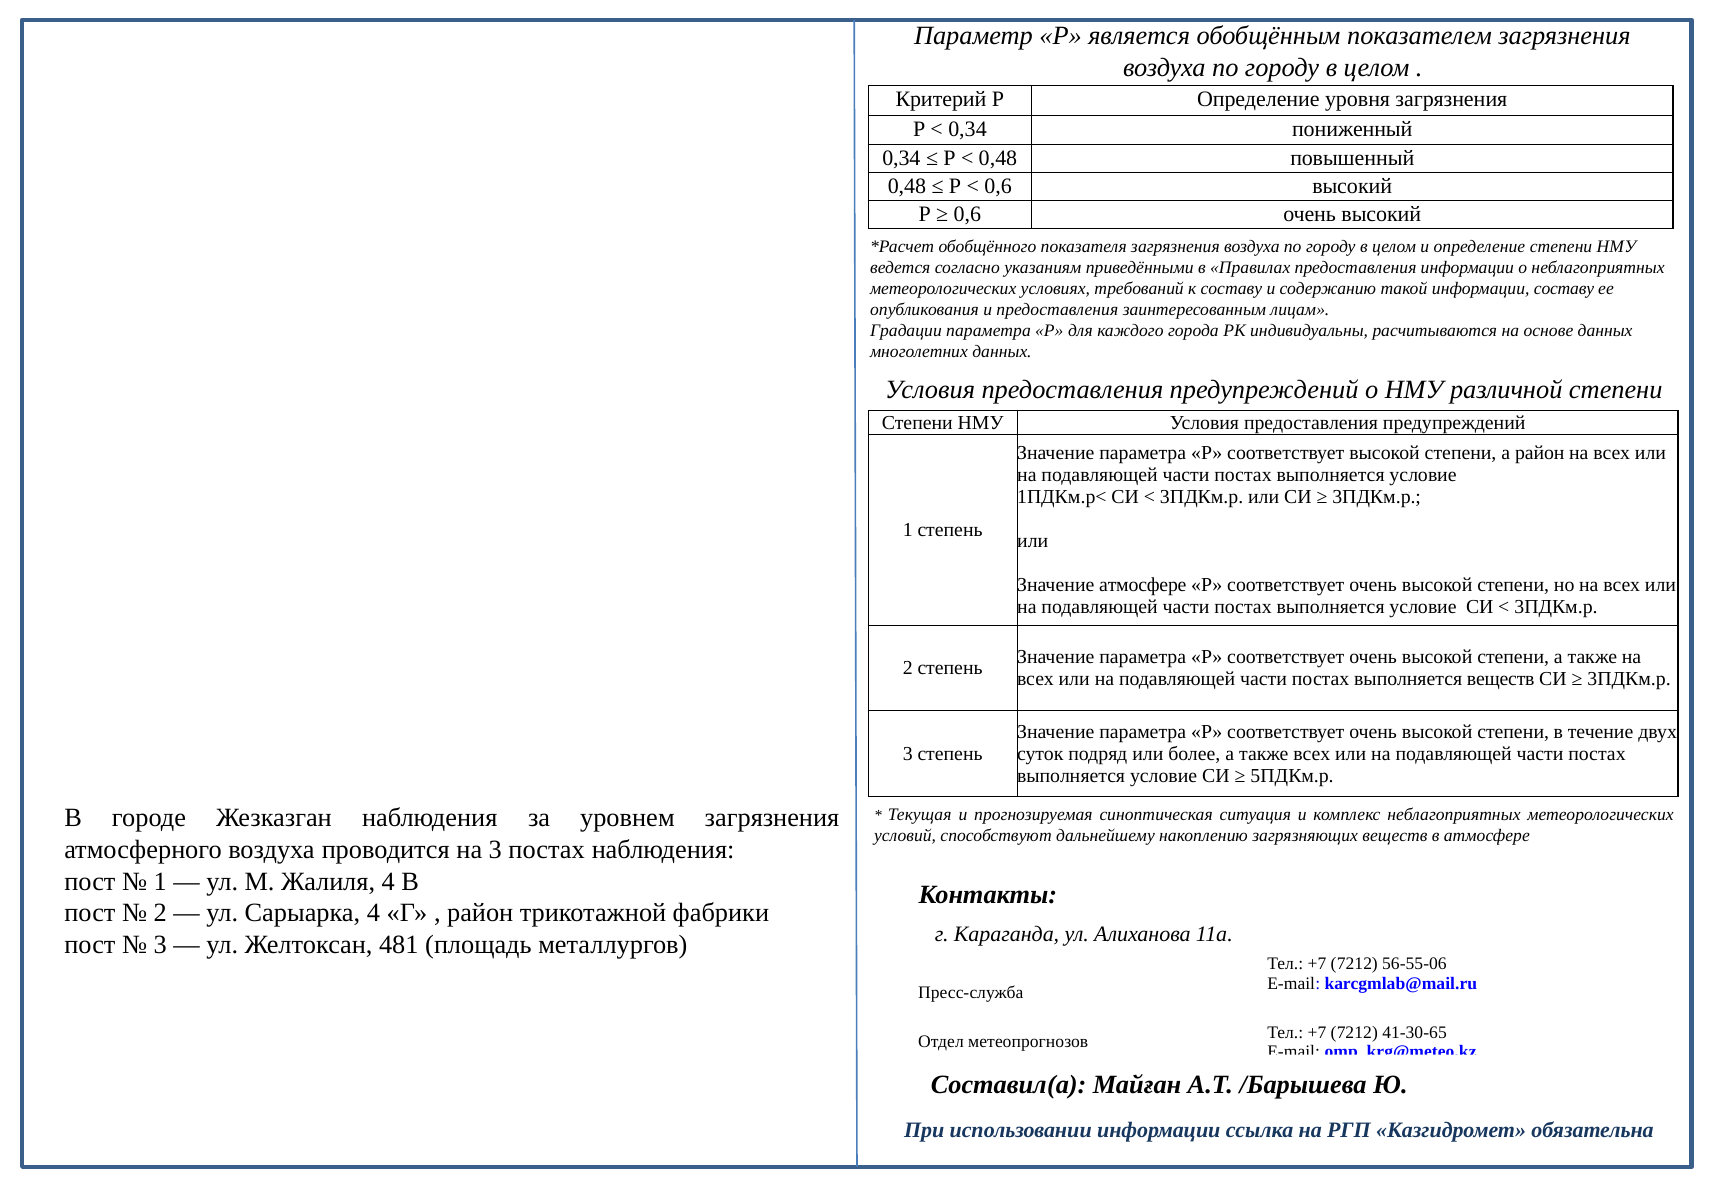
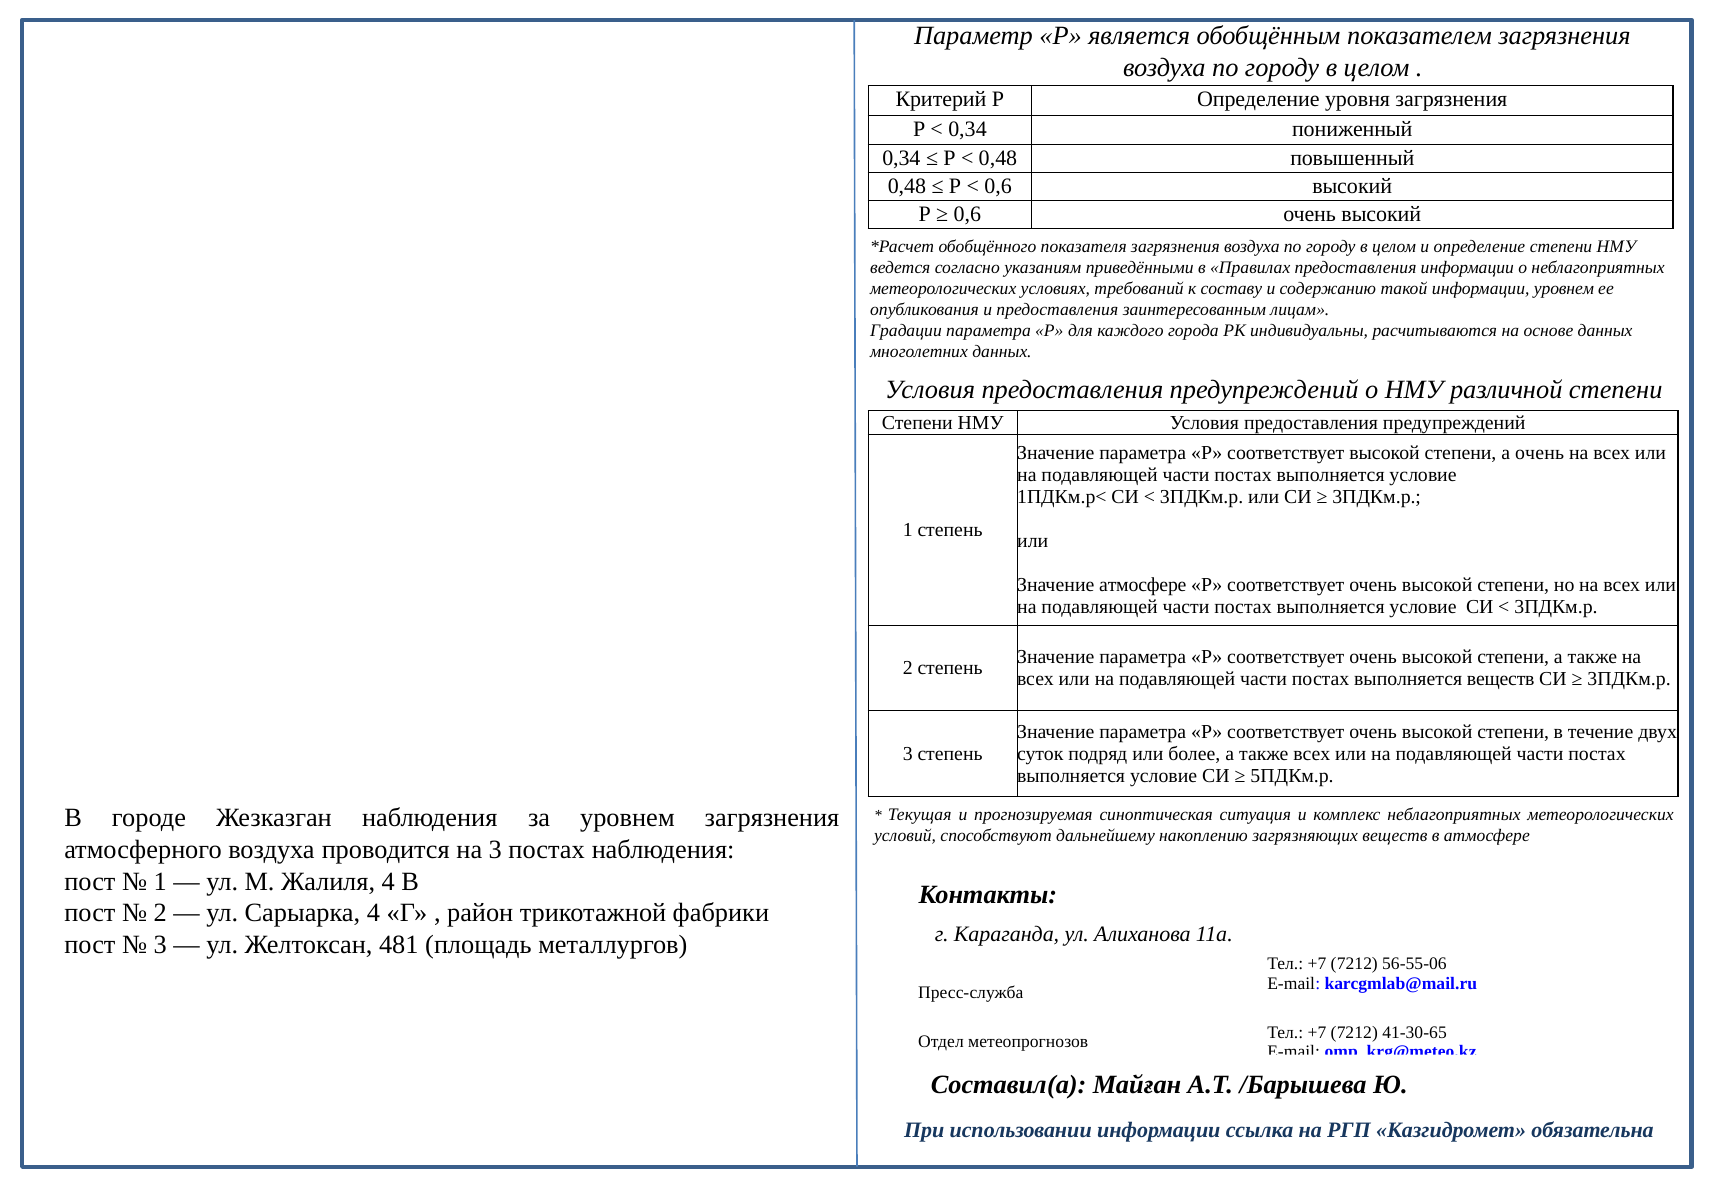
информации составу: составу -> уровнем
а район: район -> очень
